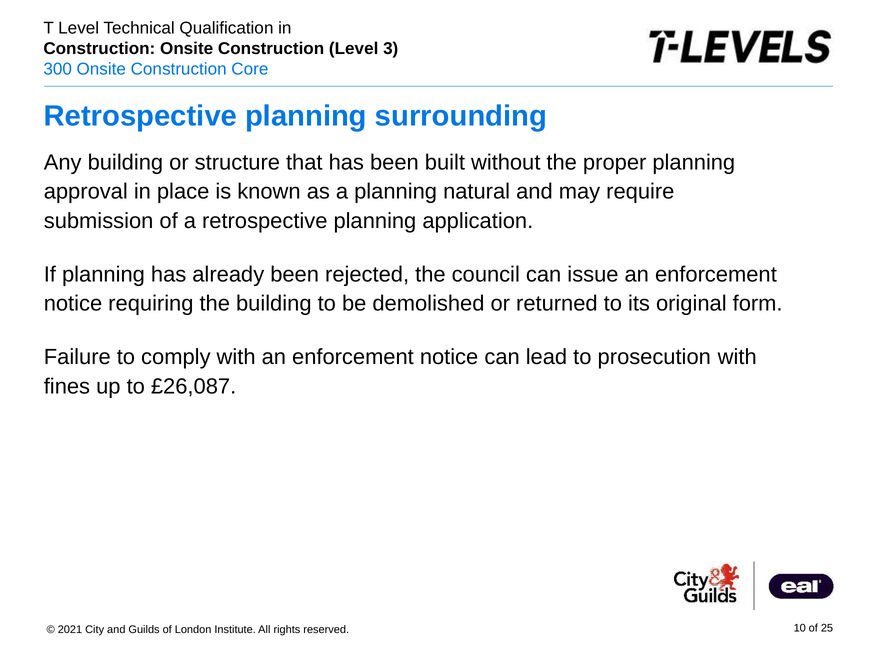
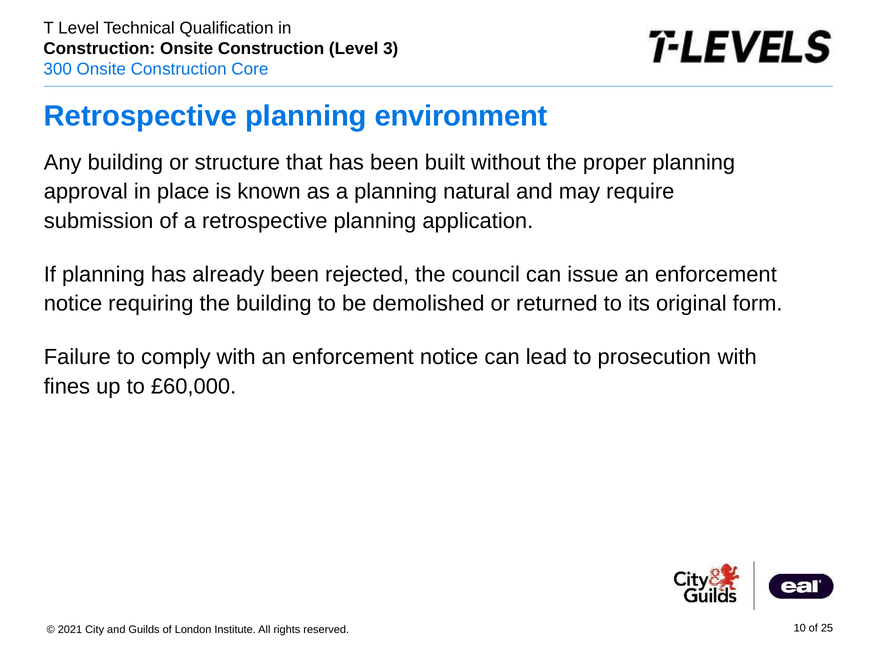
surrounding: surrounding -> environment
£26,087: £26,087 -> £60,000
